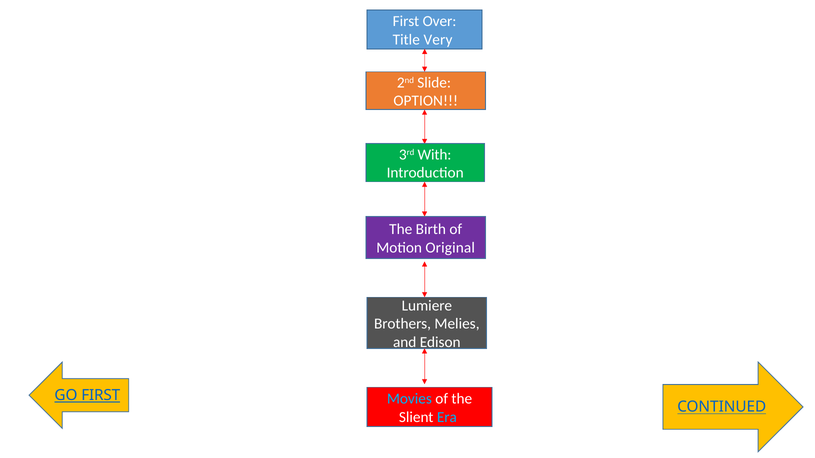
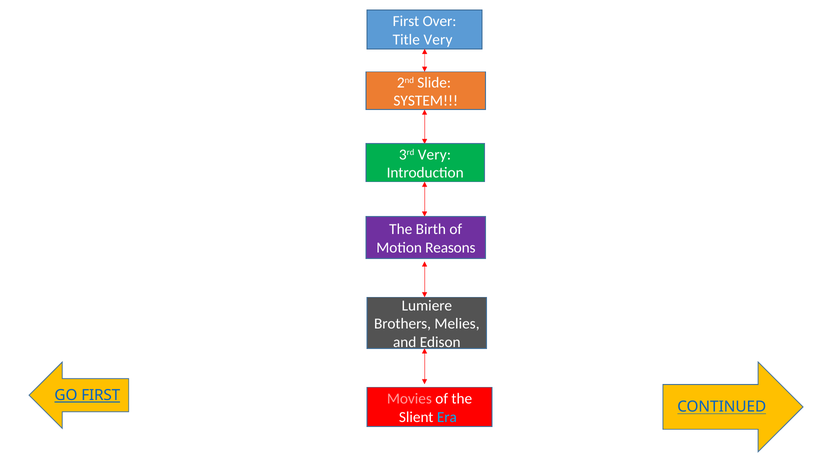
OPTION: OPTION -> SYSTEM
3rd With: With -> Very
Original: Original -> Reasons
Movies colour: light blue -> pink
